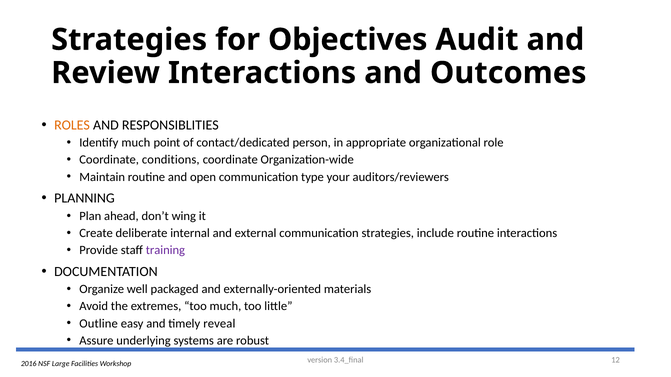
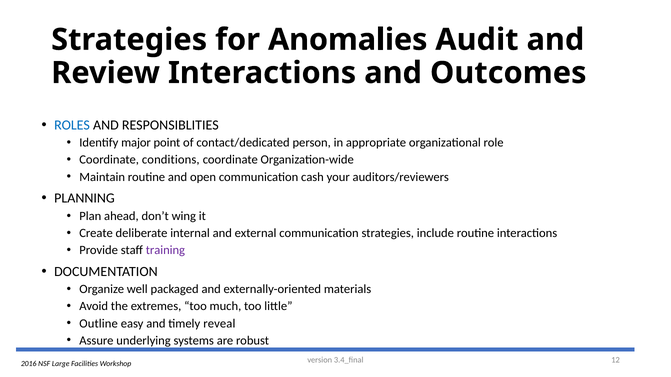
Objectives: Objectives -> Anomalies
ROLES colour: orange -> blue
Identify much: much -> major
type: type -> cash
